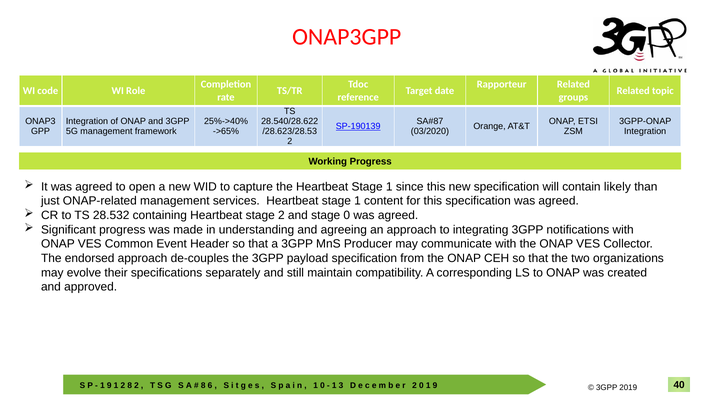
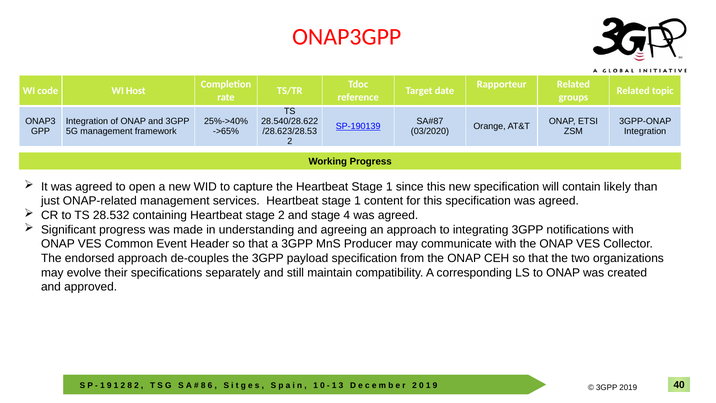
Role: Role -> Host
stage 0: 0 -> 4
